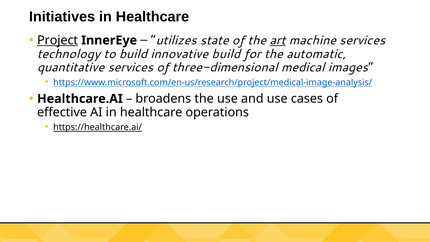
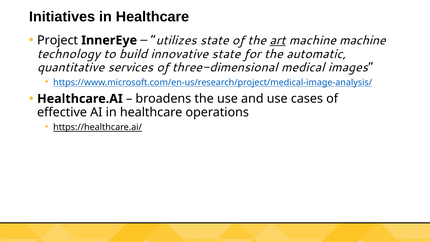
Project underline: present -> none
machine services: services -> machine
innovative build: build -> state
